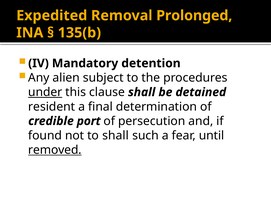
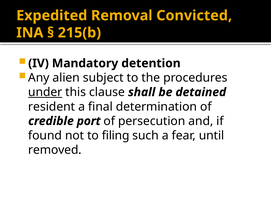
Prolonged: Prolonged -> Convicted
135(b: 135(b -> 215(b
to shall: shall -> filing
removed underline: present -> none
